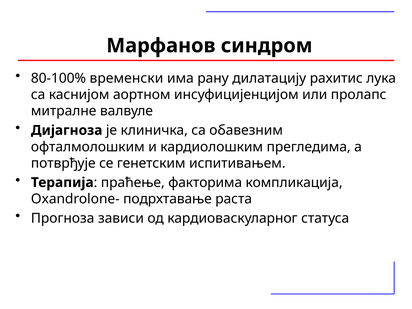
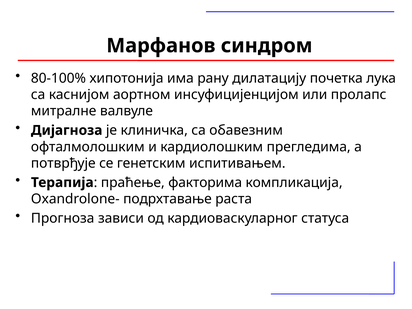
временски: временски -> хипотонија
рахитис: рахитис -> почетка
